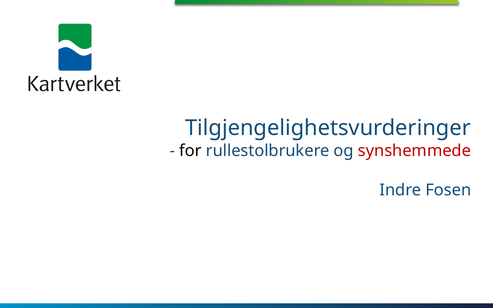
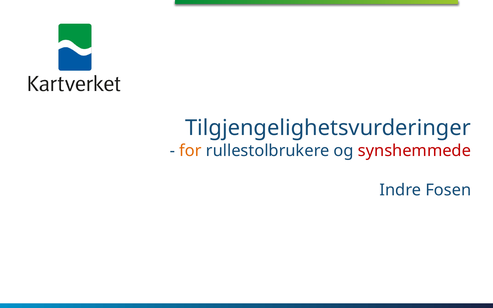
for colour: black -> orange
